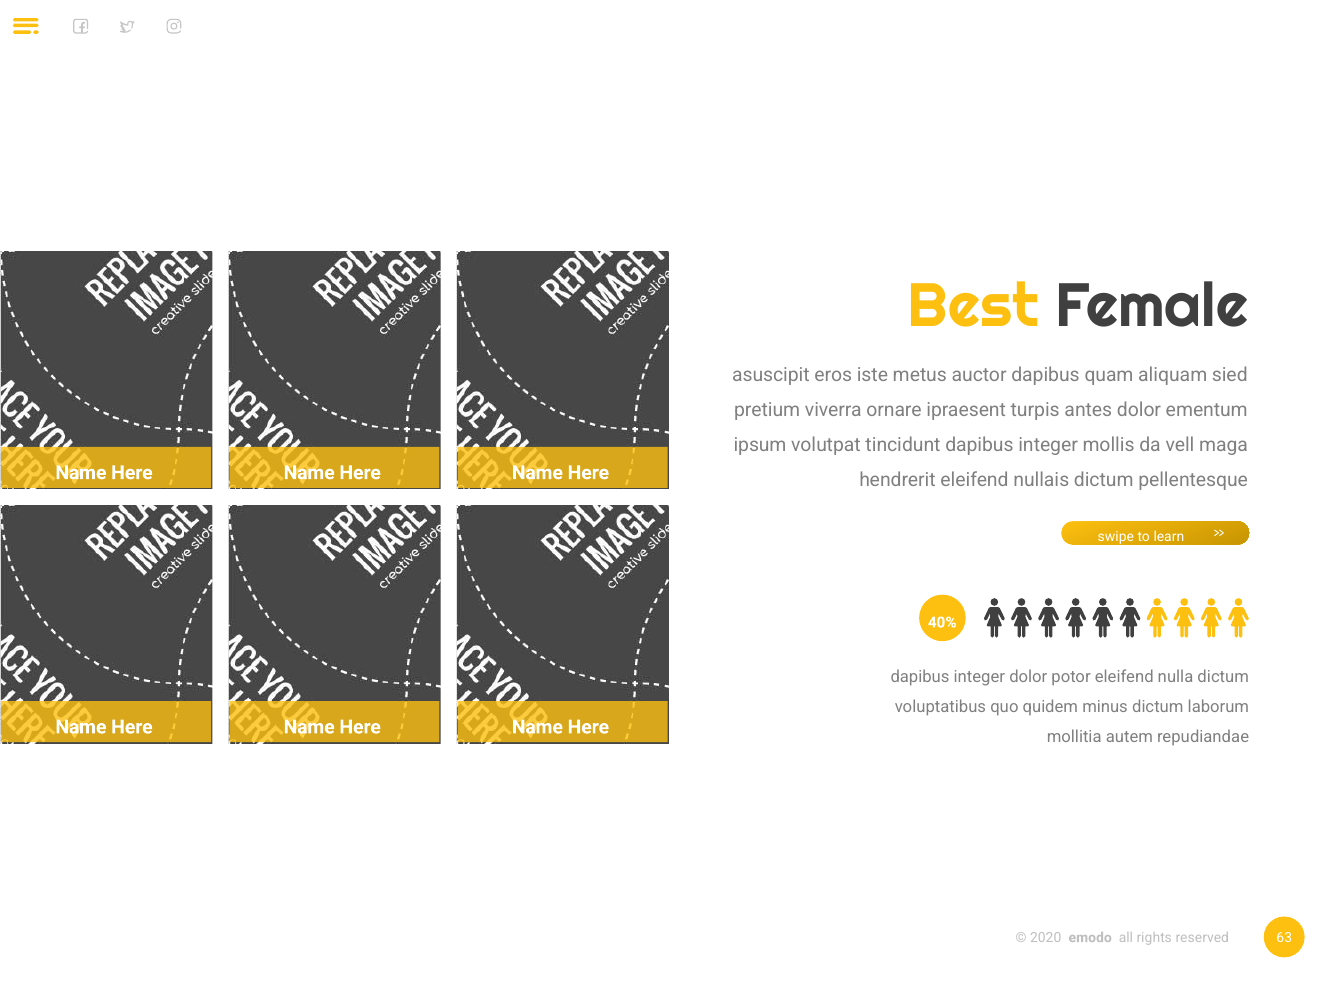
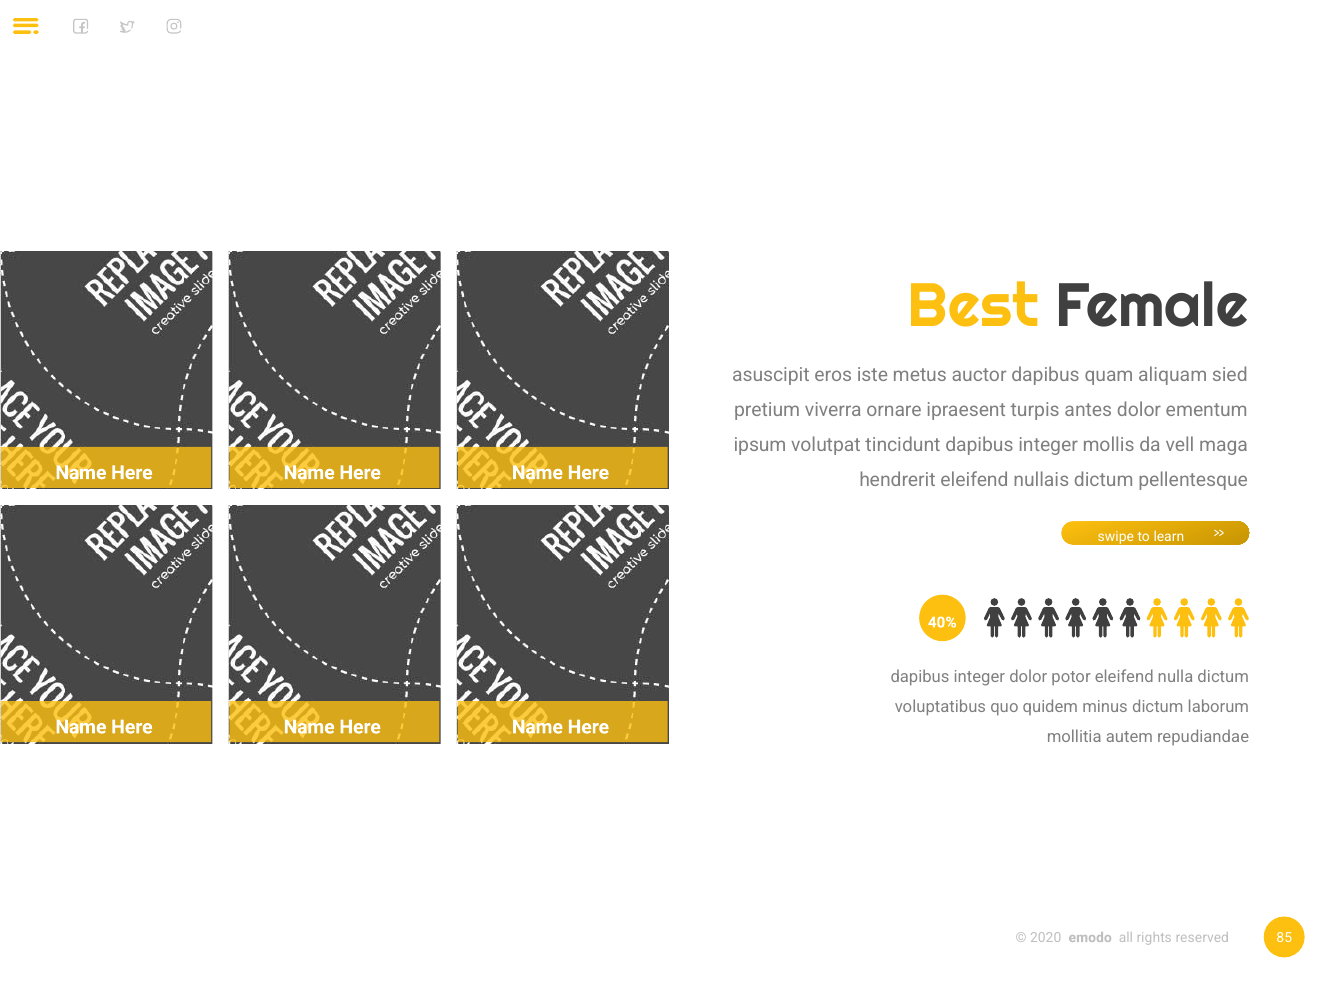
63: 63 -> 85
